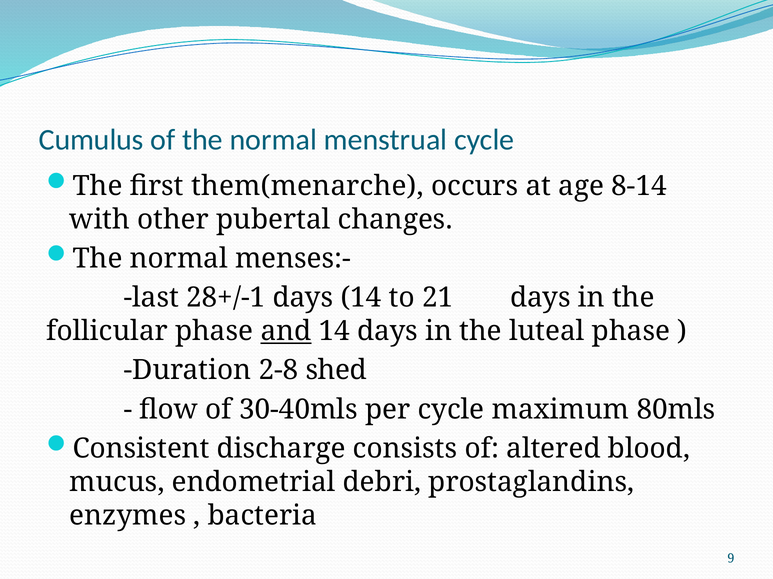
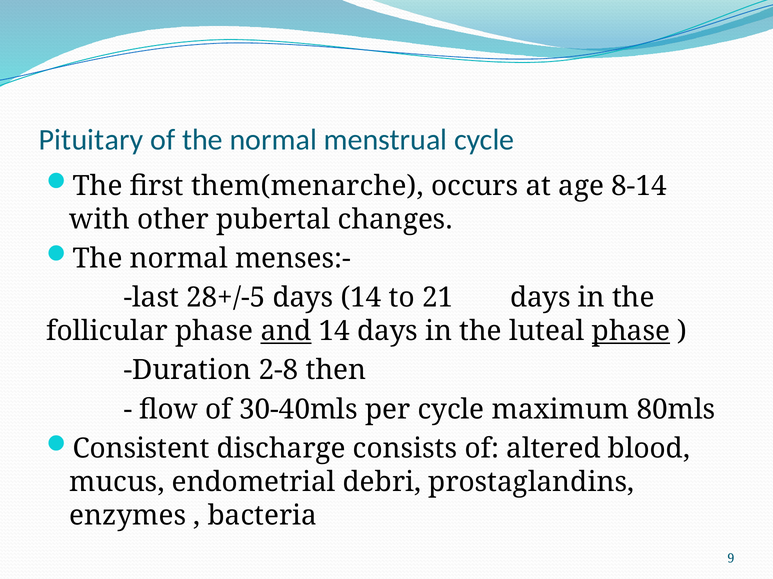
Cumulus: Cumulus -> Pituitary
28+/-1: 28+/-1 -> 28+/-5
phase at (631, 332) underline: none -> present
shed: shed -> then
